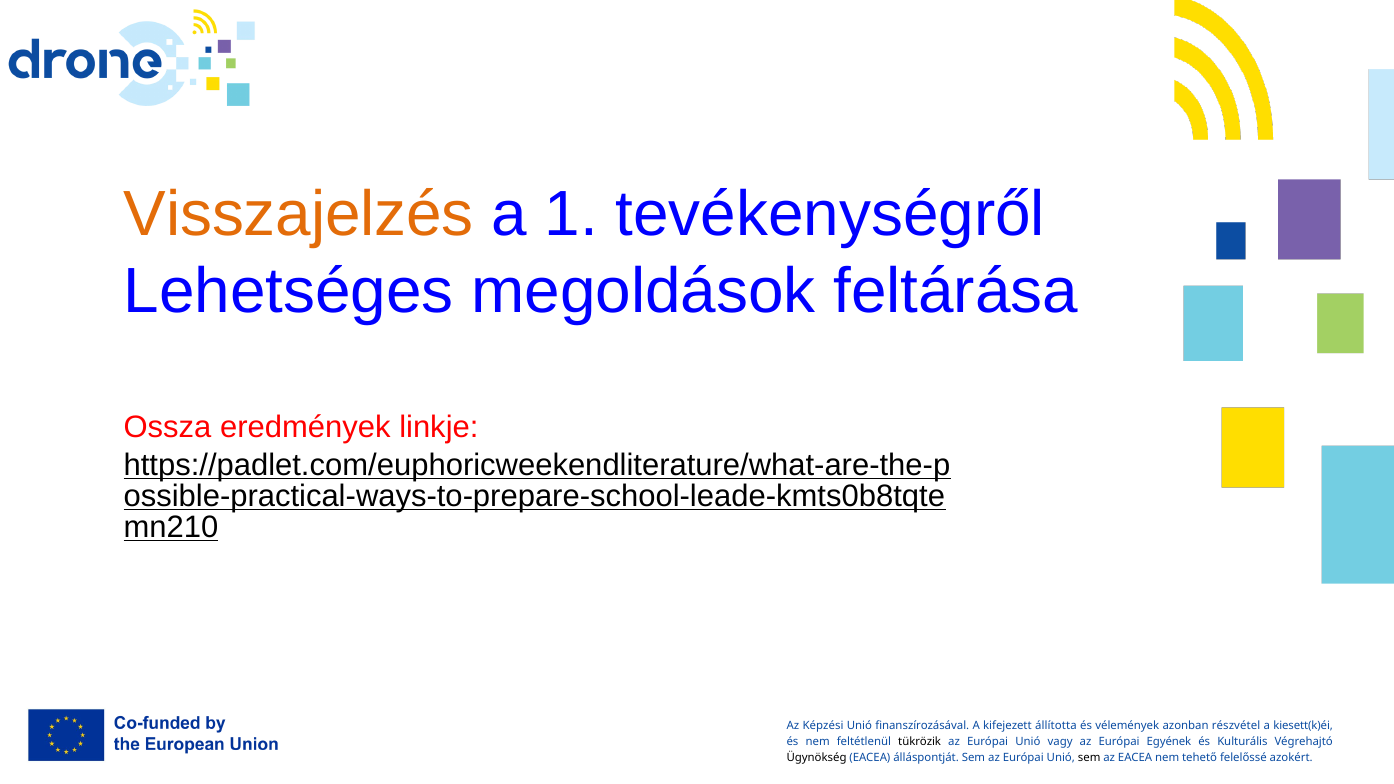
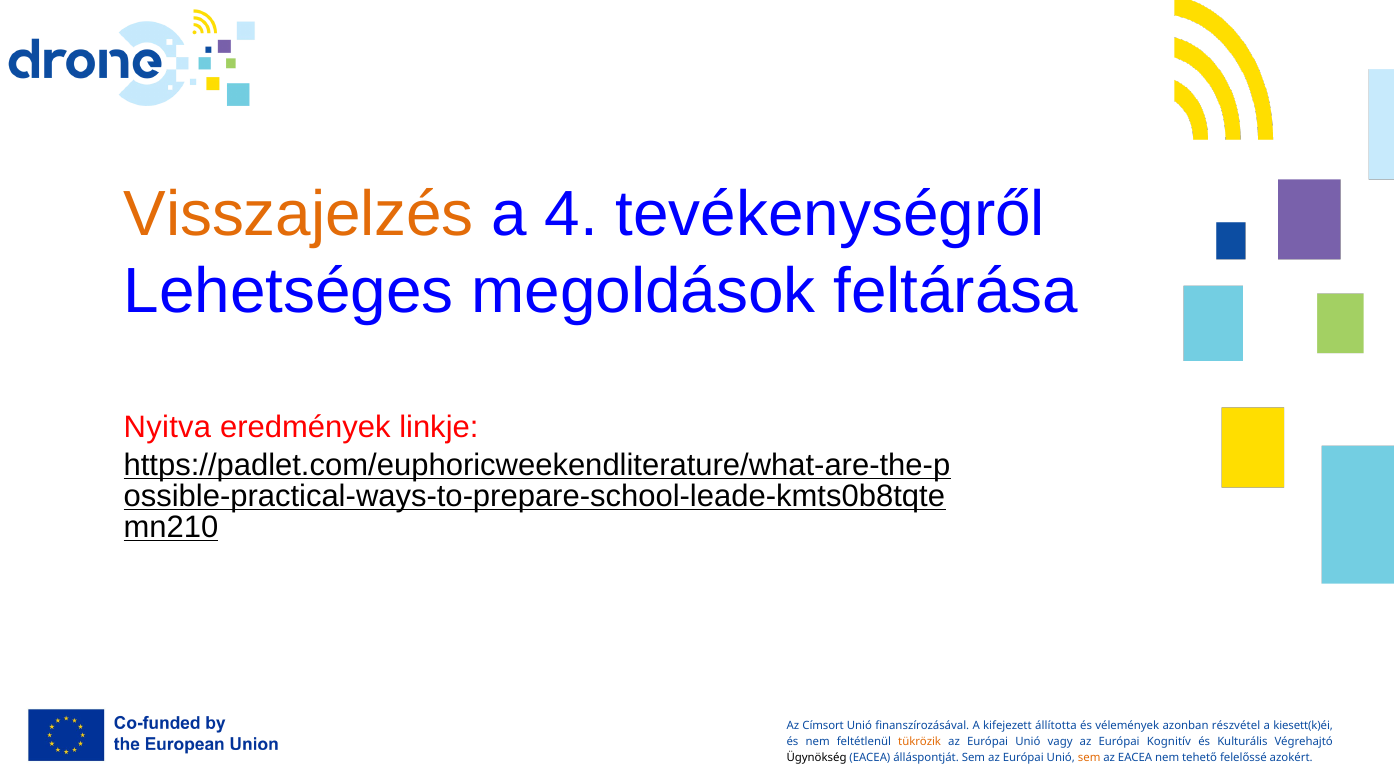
1: 1 -> 4
Ossza: Ossza -> Nyitva
Képzési: Képzési -> Címsort
tükrözik colour: black -> orange
Egyének: Egyének -> Kognitív
sem at (1089, 758) colour: black -> orange
